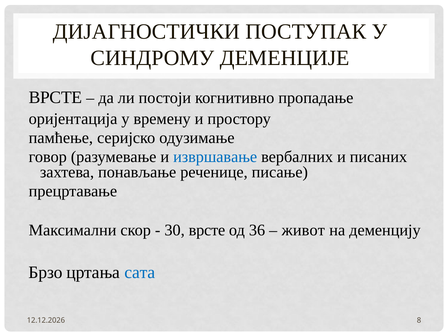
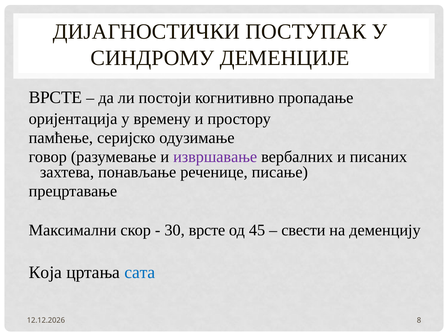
извршавање colour: blue -> purple
36: 36 -> 45
живот: живот -> свести
Брзо: Брзо -> Која
